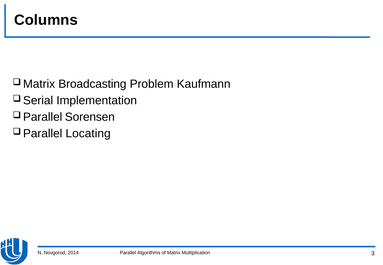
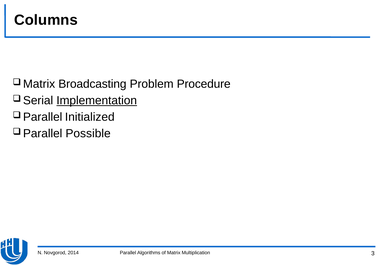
Kaufmann: Kaufmann -> Procedure
Implementation underline: none -> present
Sorensen: Sorensen -> Initialized
Locating: Locating -> Possible
